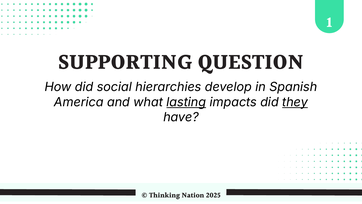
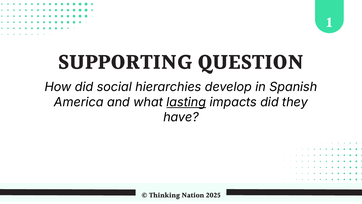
they underline: present -> none
